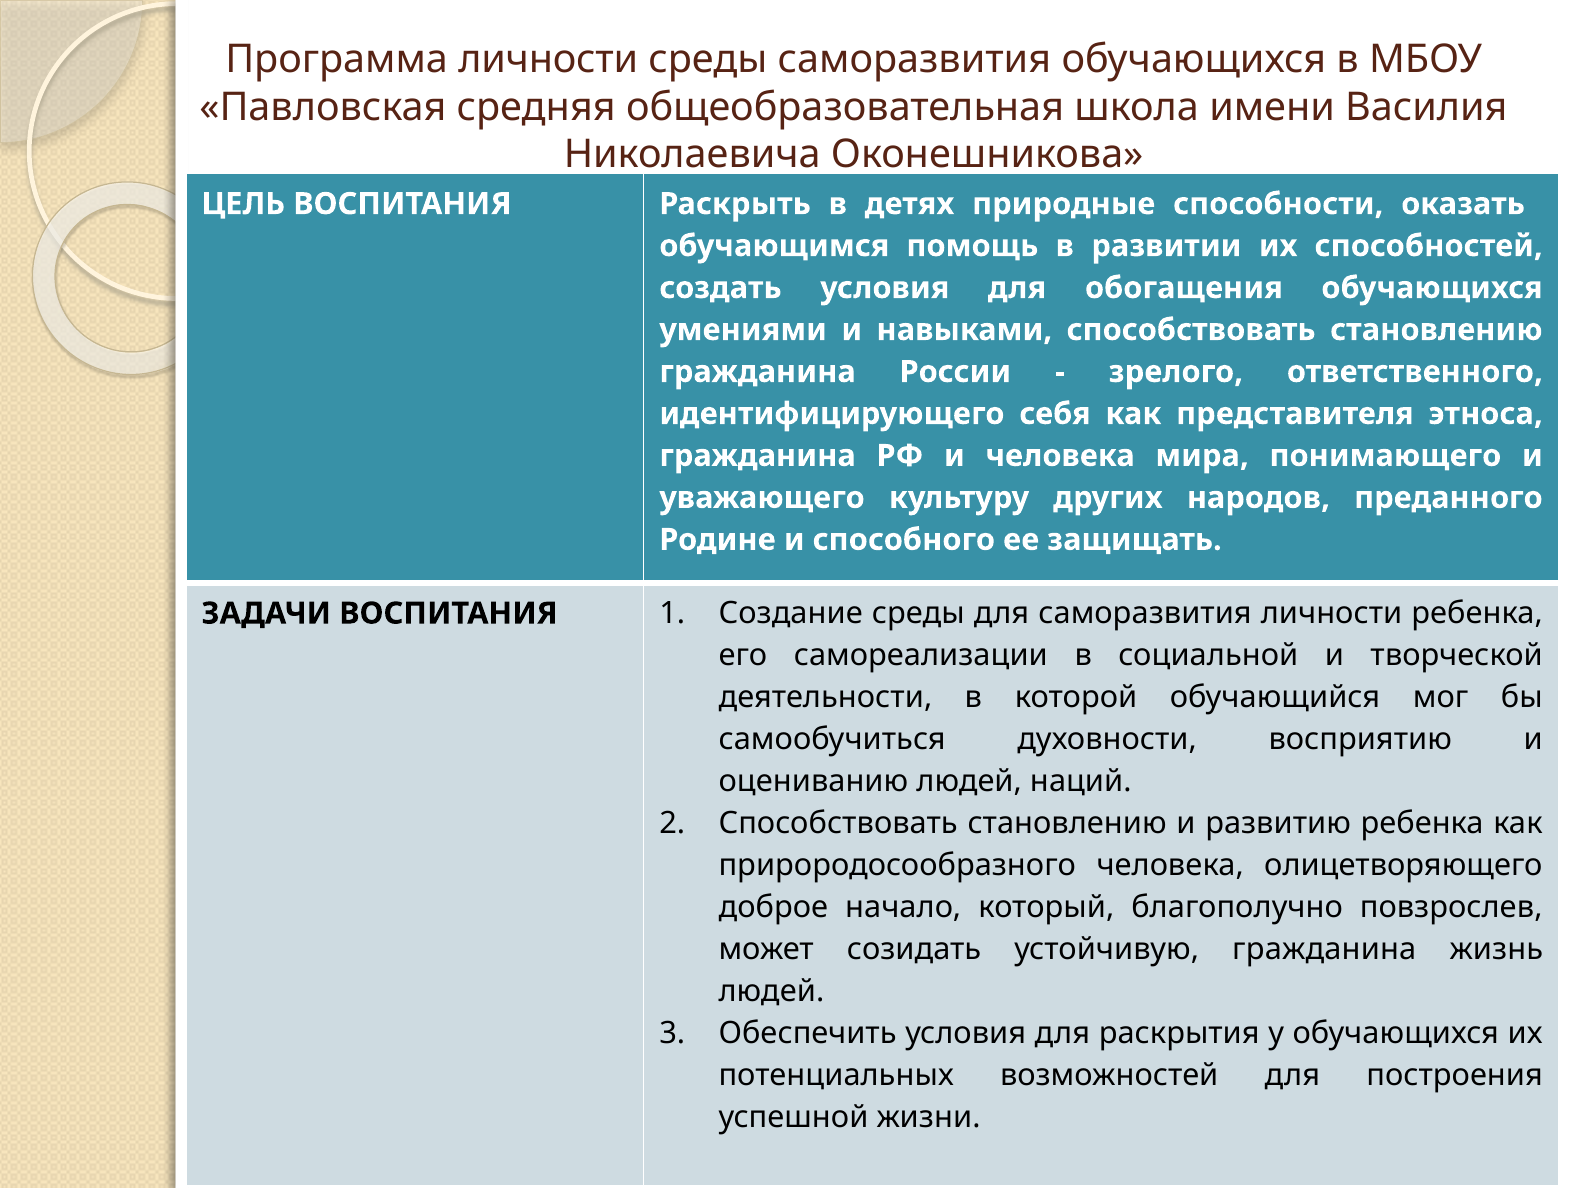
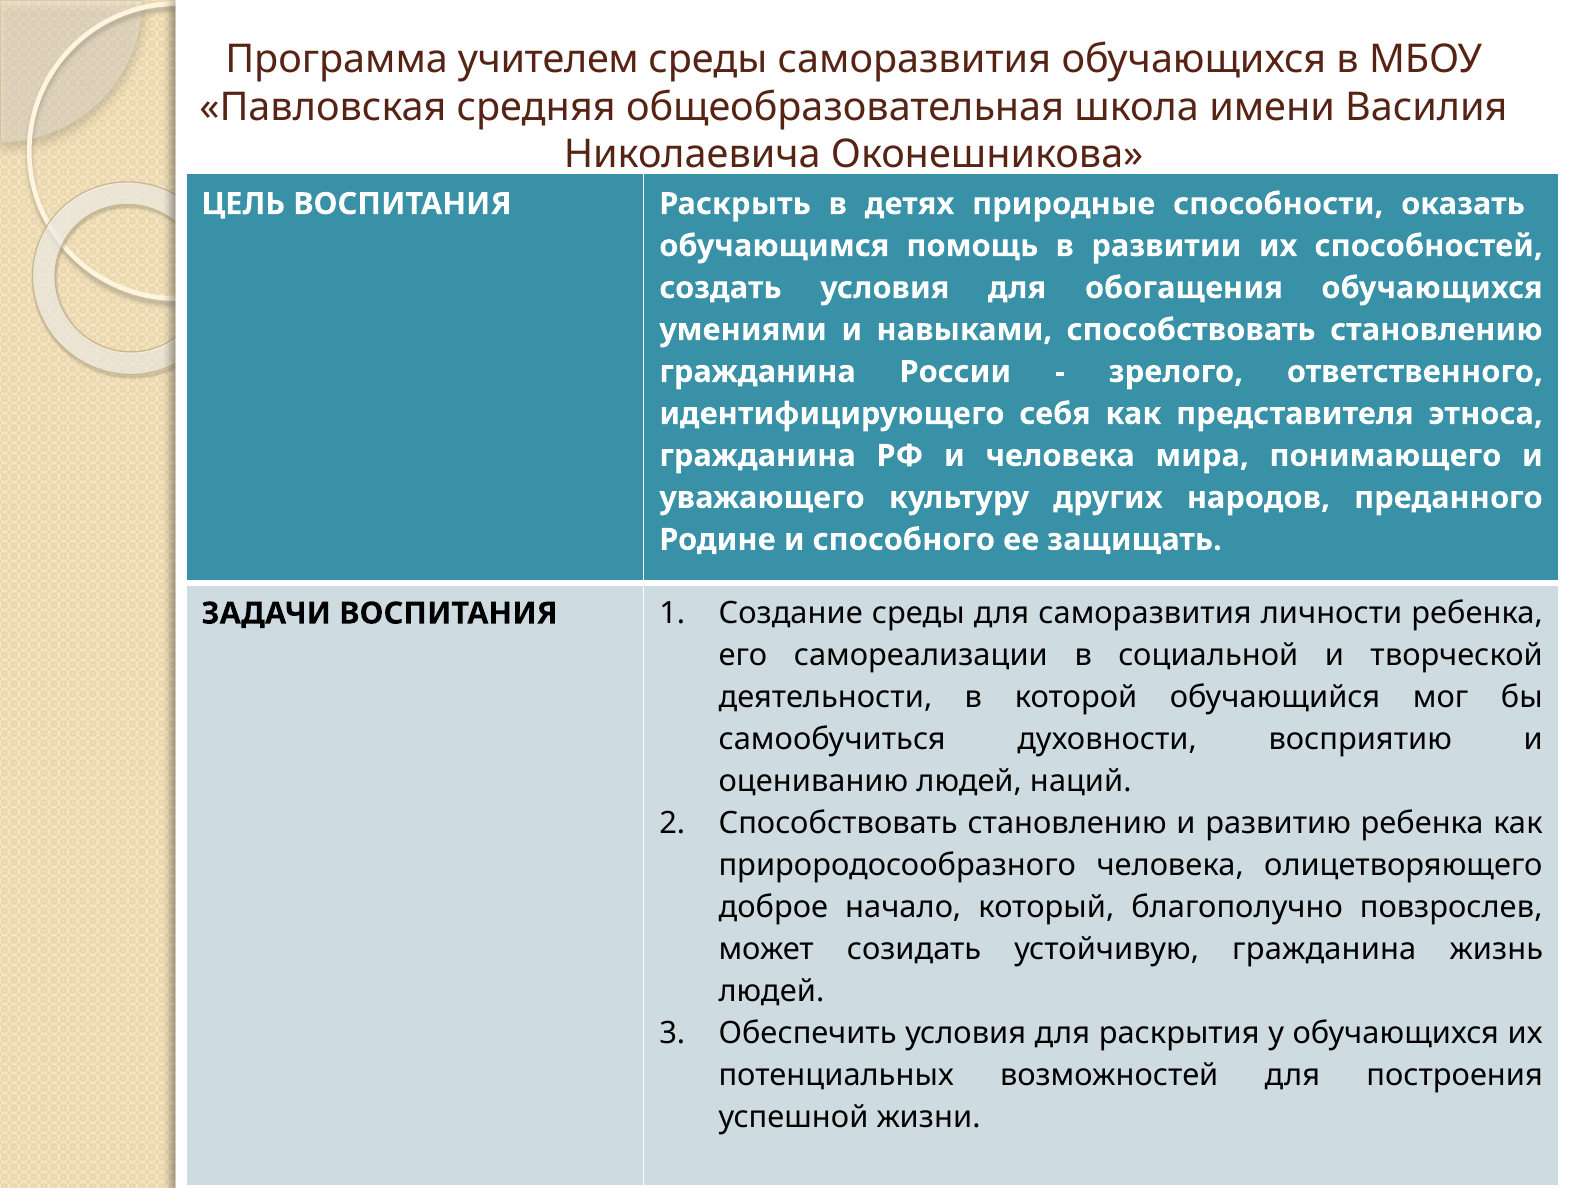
Программа личности: личности -> учителем
